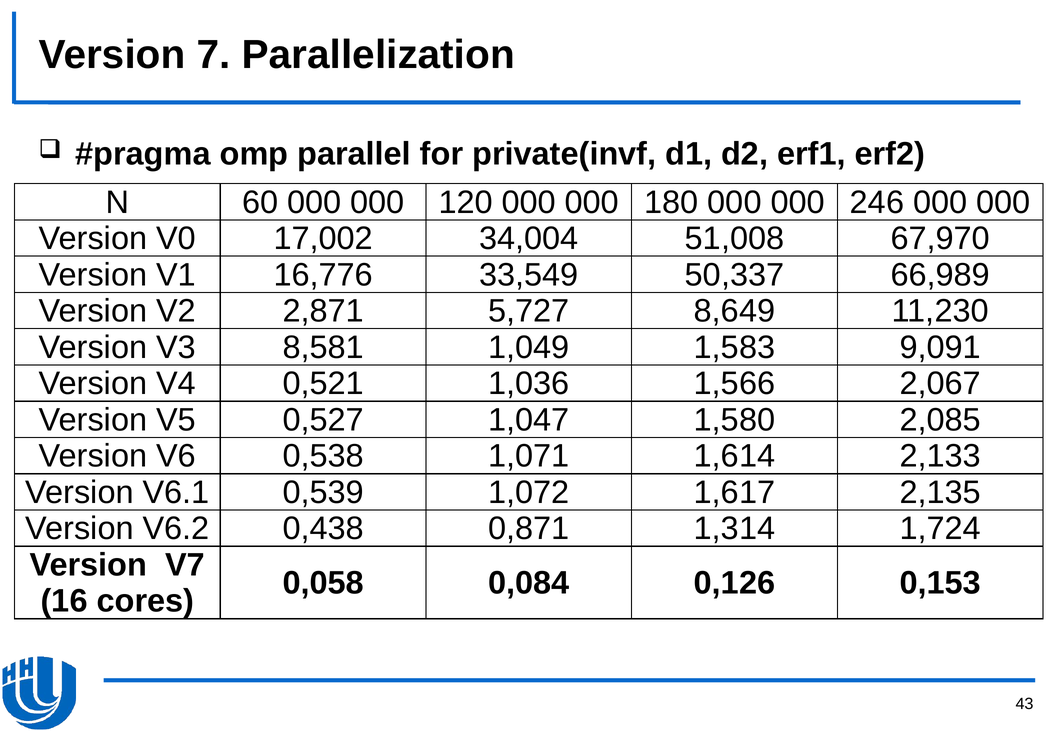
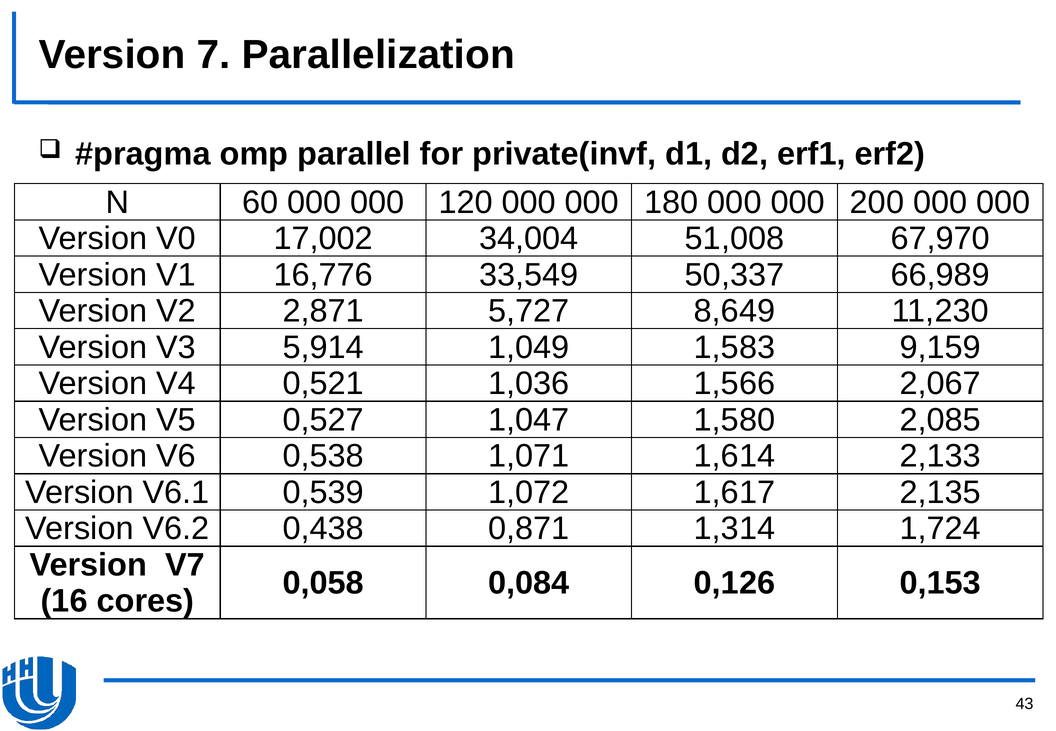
246: 246 -> 200
8,581: 8,581 -> 5,914
9,091: 9,091 -> 9,159
